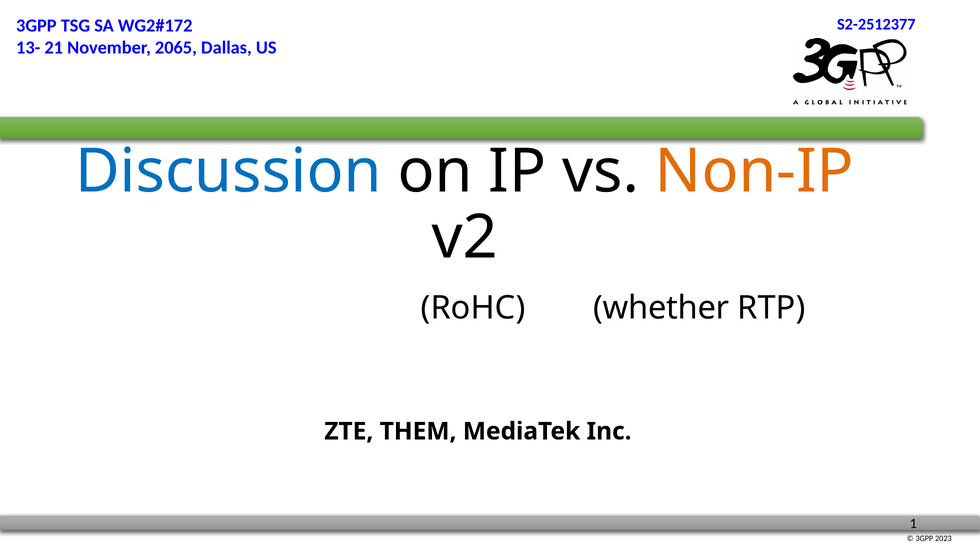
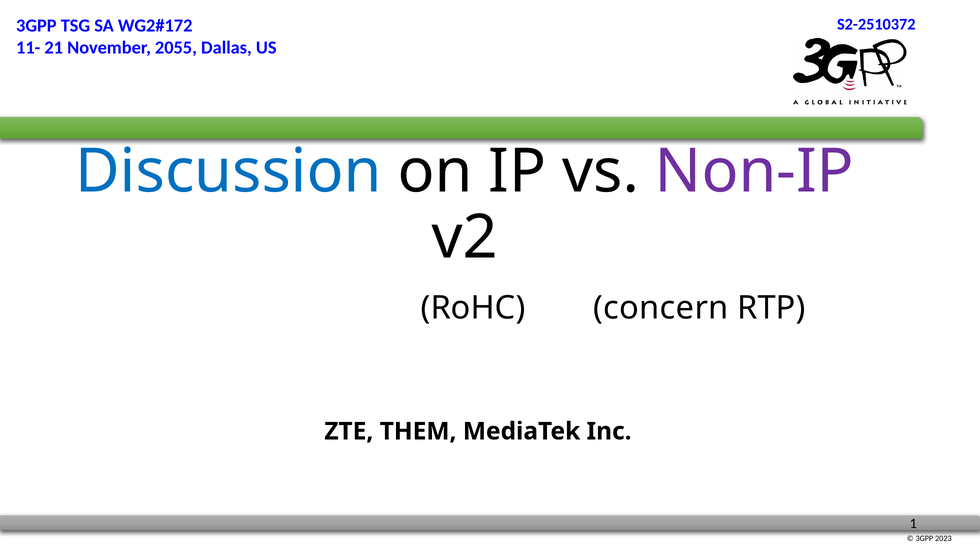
S2-2512377: S2-2512377 -> S2-2510372
13-: 13- -> 11-
2065: 2065 -> 2055
Non-IP colour: orange -> purple
whether: whether -> concern
